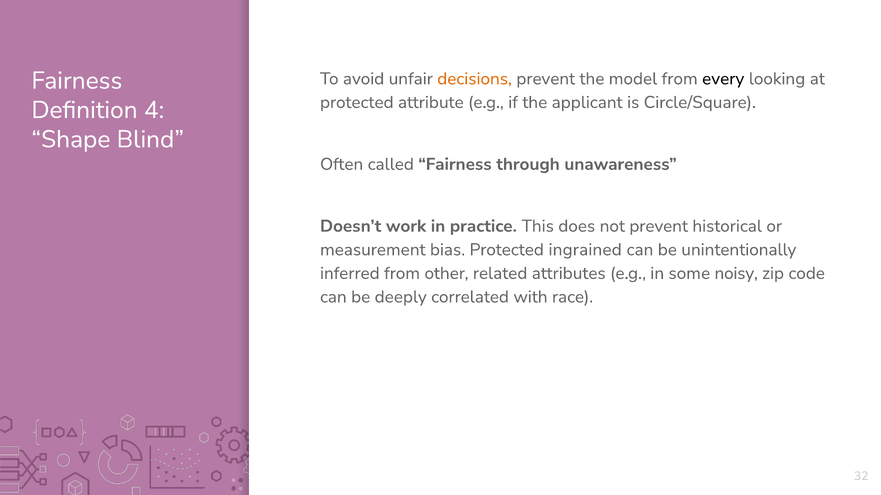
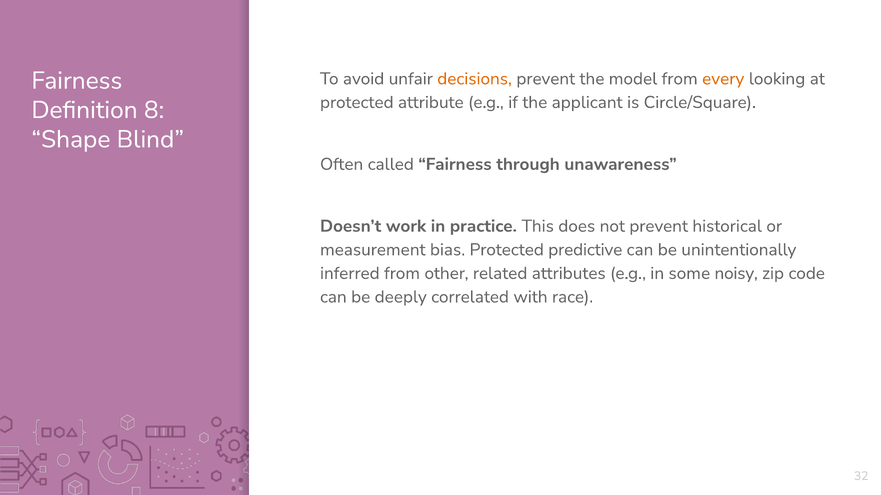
every colour: black -> orange
4: 4 -> 8
ingrained: ingrained -> predictive
